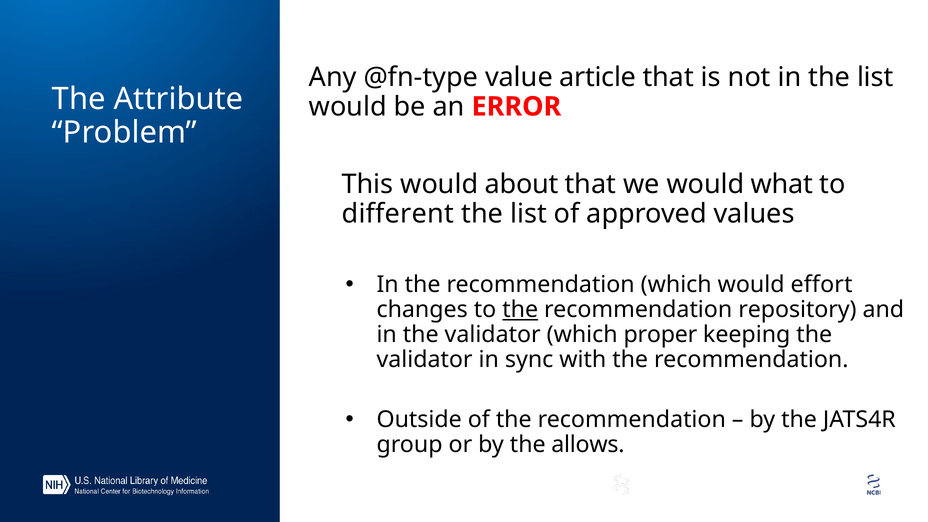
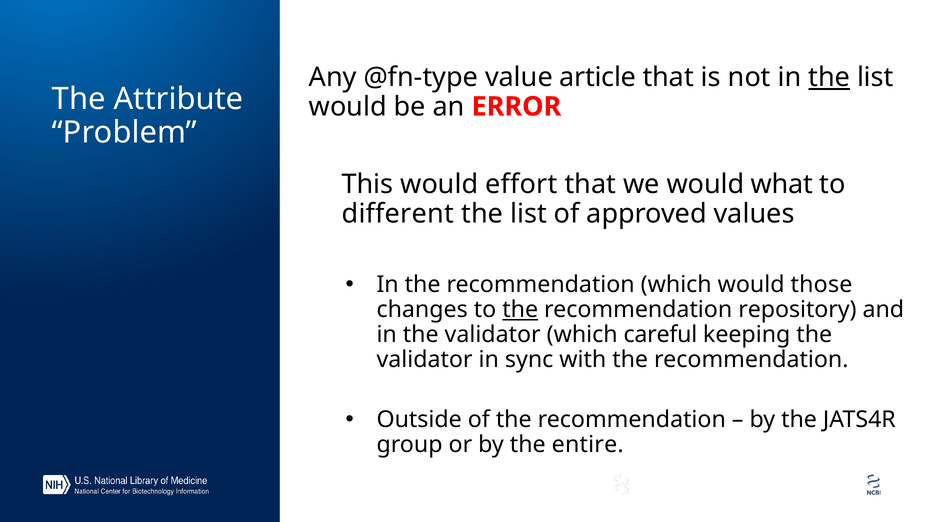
the at (829, 77) underline: none -> present
about: about -> effort
effort: effort -> those
proper: proper -> careful
allows: allows -> entire
